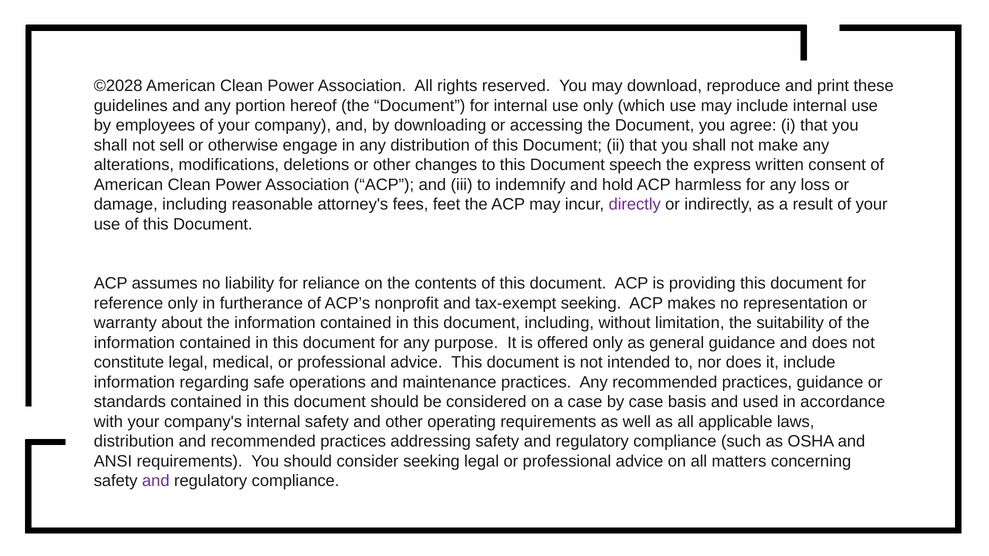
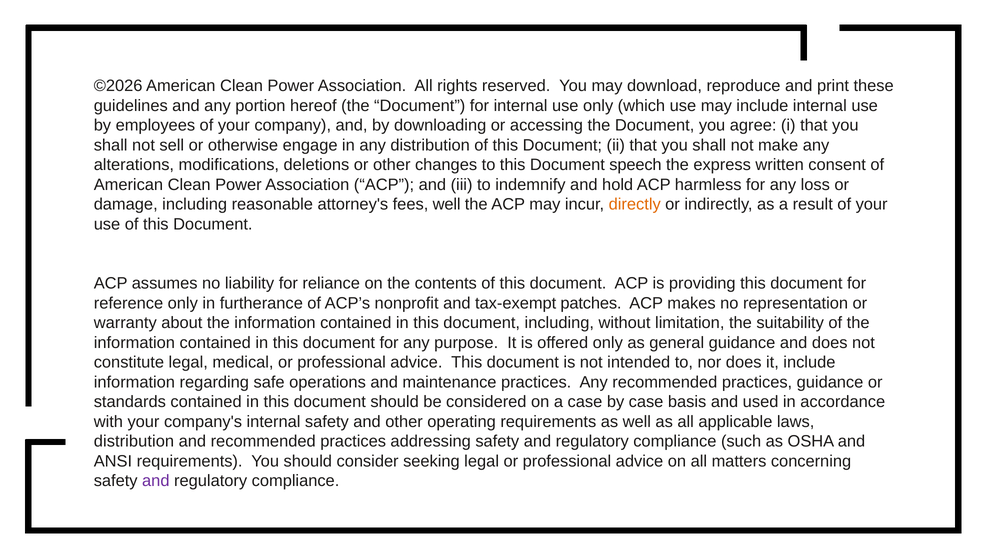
©2028: ©2028 -> ©2026
fees feet: feet -> well
directly colour: purple -> orange
tax-exempt seeking: seeking -> patches
